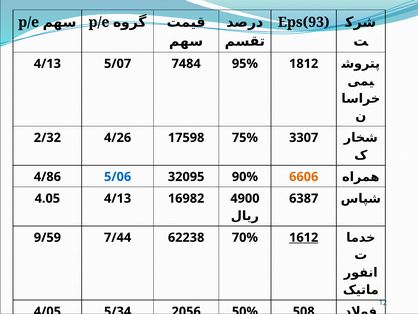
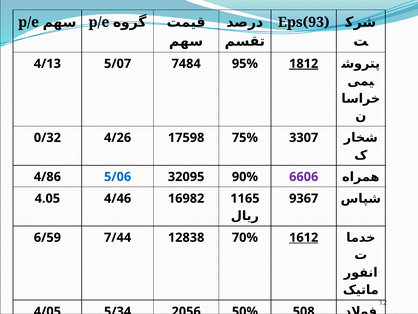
1812 underline: none -> present
2/32: 2/32 -> 0/32
6606 colour: orange -> purple
4.05 4/13: 4/13 -> 4/46
4900: 4900 -> 1165
6387: 6387 -> 9367
9/59: 9/59 -> 6/59
62238: 62238 -> 12838
